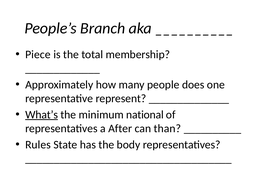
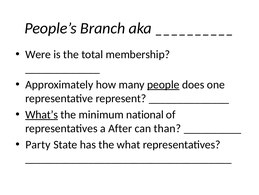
Piece: Piece -> Were
people underline: none -> present
Rules: Rules -> Party
body: body -> what
